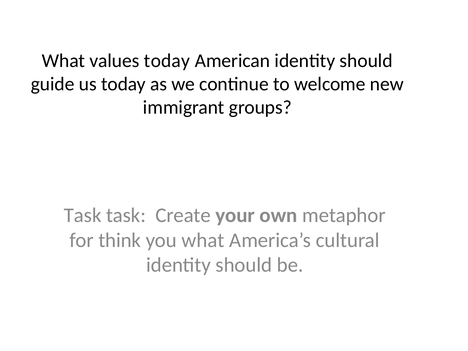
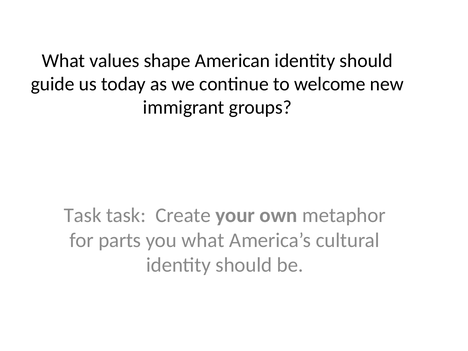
values today: today -> shape
think: think -> parts
